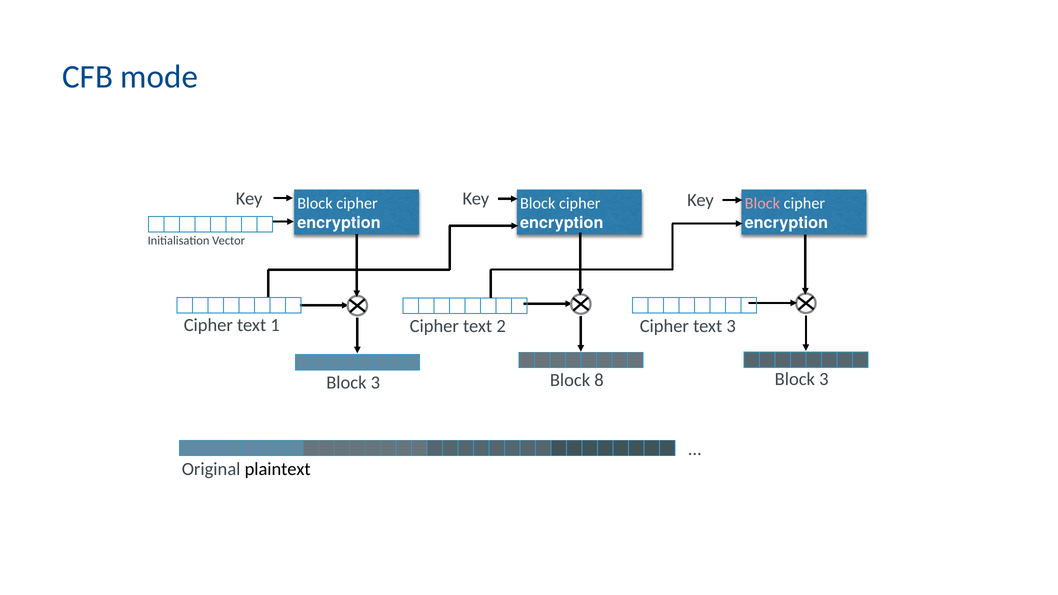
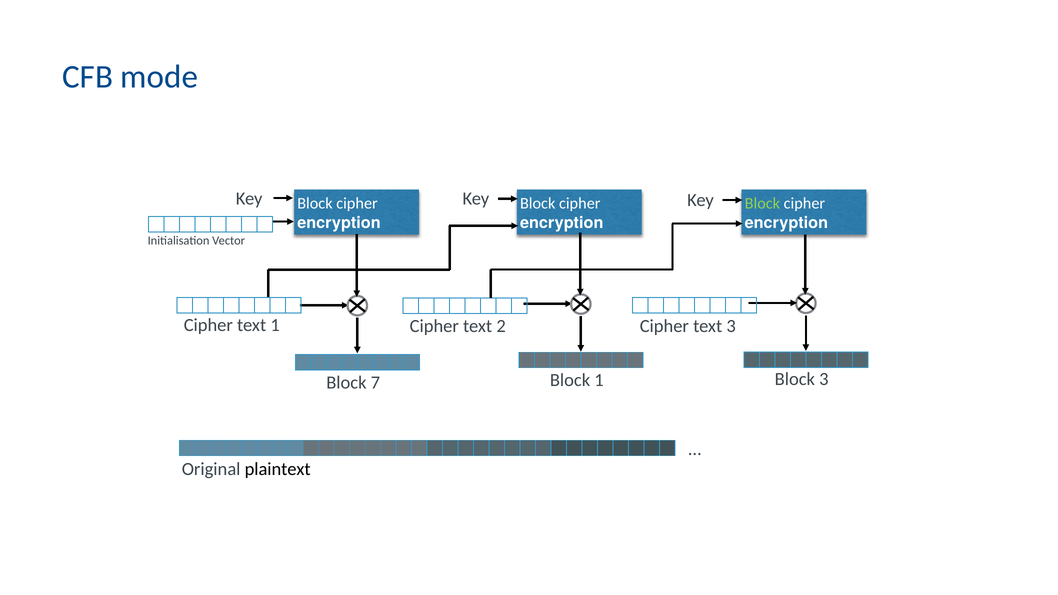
Block at (762, 203) colour: pink -> light green
3 at (375, 383): 3 -> 7
Block 8: 8 -> 1
